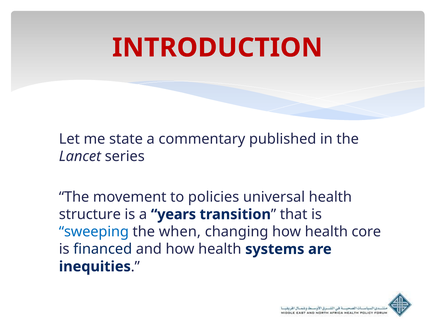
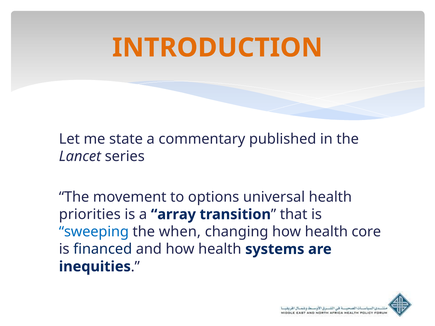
INTRODUCTION colour: red -> orange
policies: policies -> options
structure: structure -> priorities
years: years -> array
